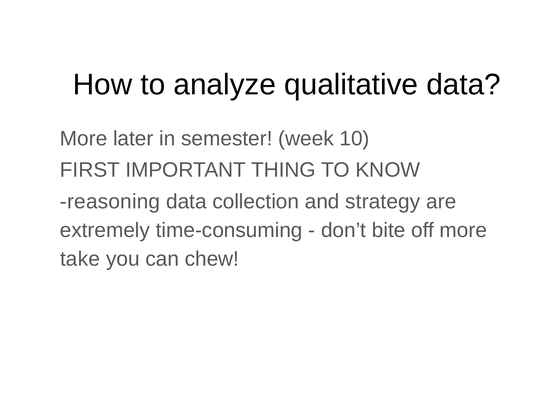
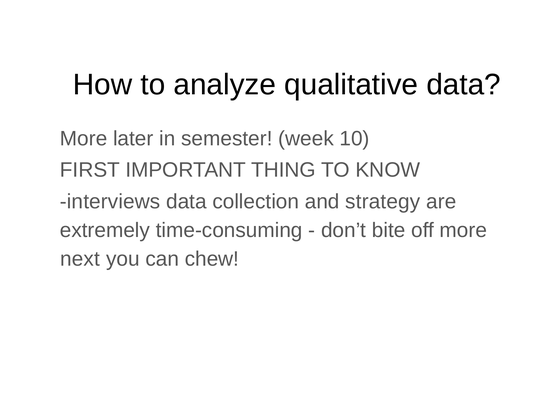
reasoning: reasoning -> interviews
take: take -> next
